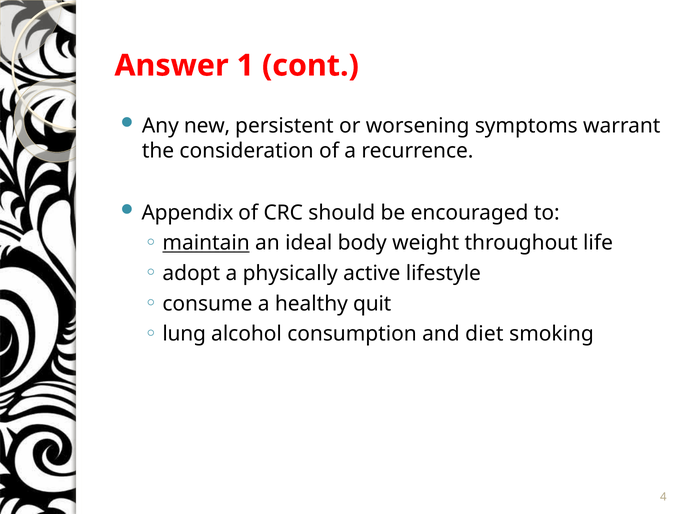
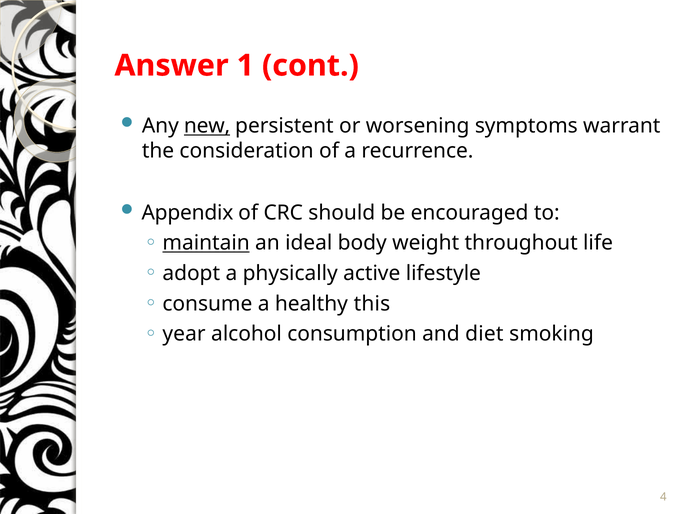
new underline: none -> present
quit: quit -> this
lung: lung -> year
